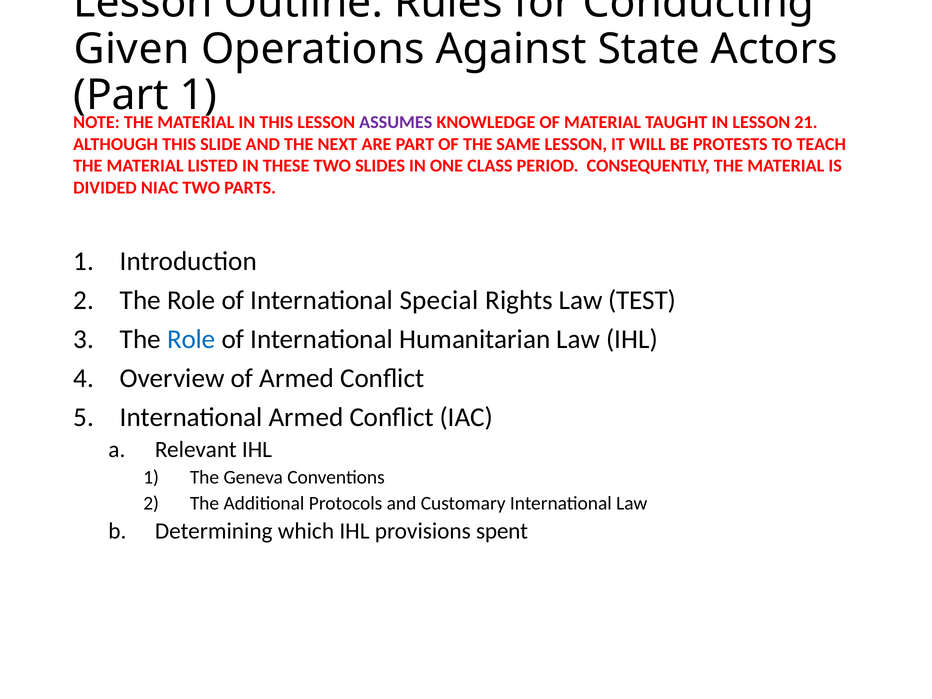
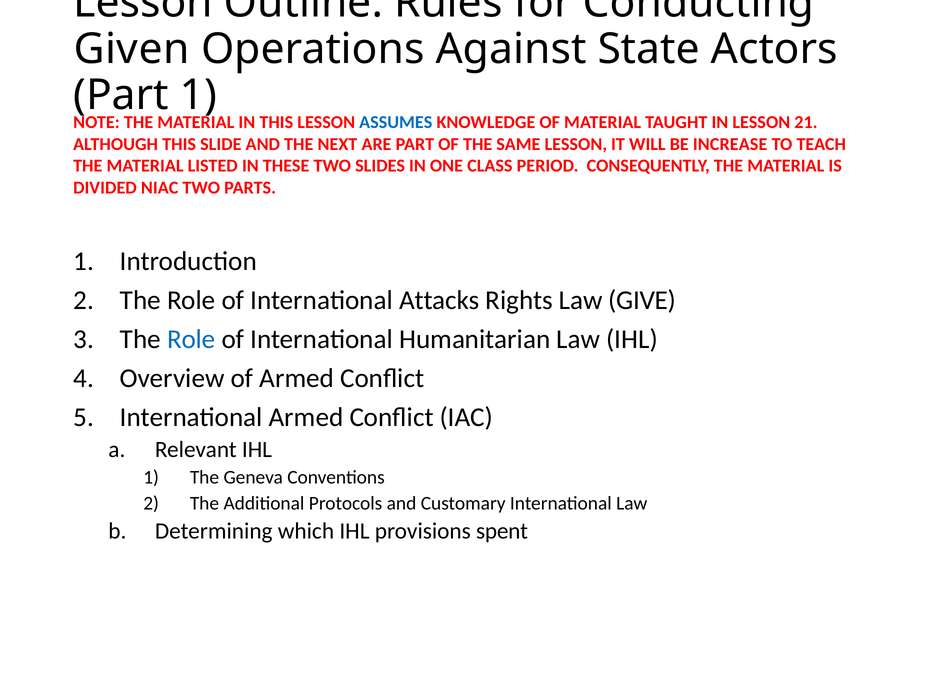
ASSUMES colour: purple -> blue
PROTESTS: PROTESTS -> INCREASE
Special: Special -> Attacks
TEST: TEST -> GIVE
